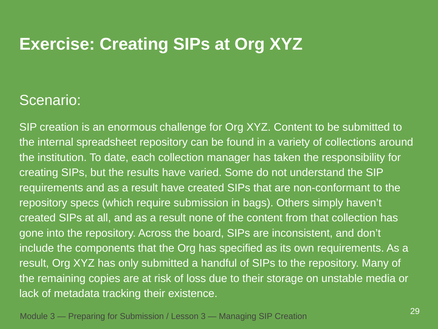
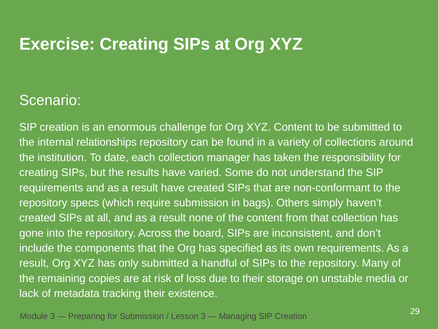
spreadsheet: spreadsheet -> relationships
